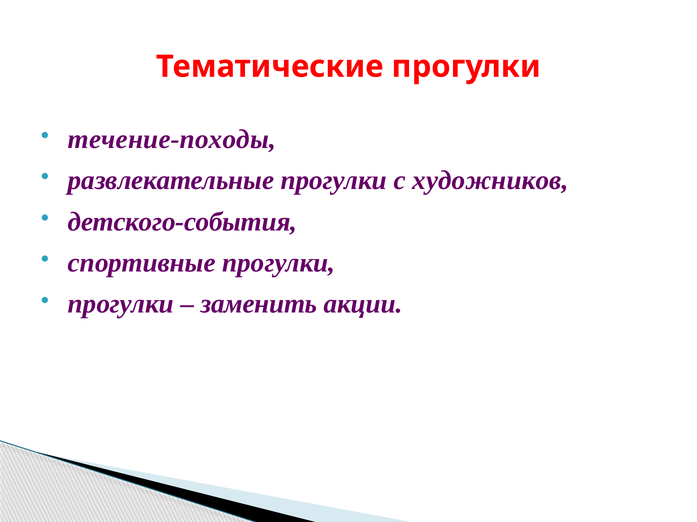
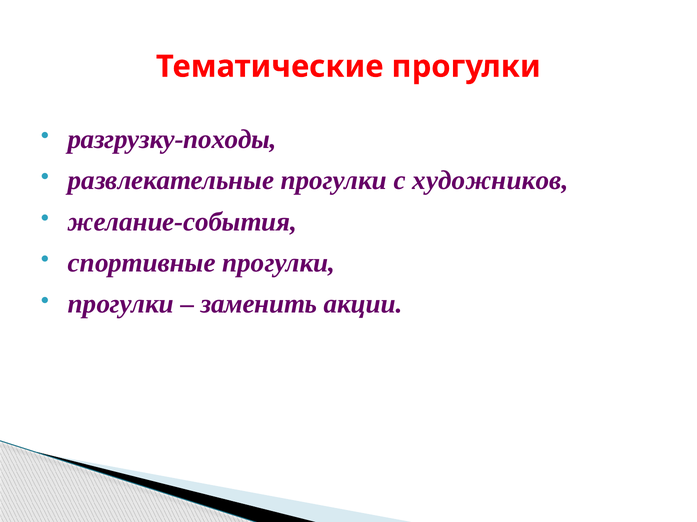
течение-походы: течение-походы -> разгрузку-походы
детского-события: детского-события -> желание-события
